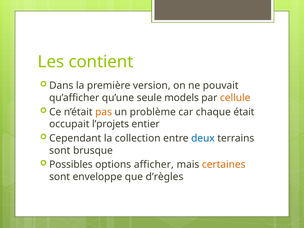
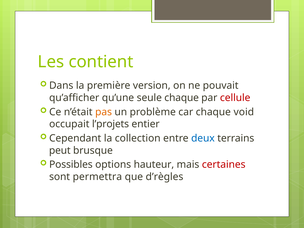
seule models: models -> chaque
cellule colour: orange -> red
était: était -> void
sont at (60, 150): sont -> peut
afficher: afficher -> hauteur
certaines colour: orange -> red
enveloppe: enveloppe -> permettra
